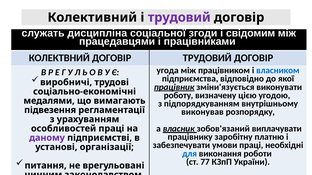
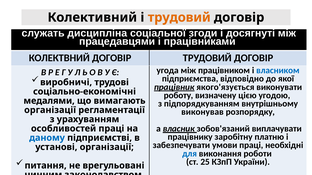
трудовий at (179, 17) colour: purple -> orange
свідомим: свідомим -> досягнуті
зміни'язується: зміни'язується -> якого'язується
підвезення at (50, 110): підвезення -> організації
даному colour: purple -> blue
77: 77 -> 25
